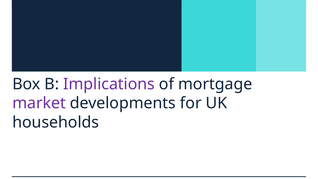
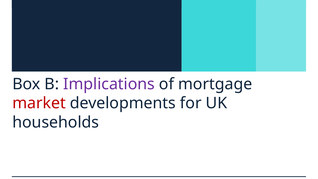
market colour: purple -> red
